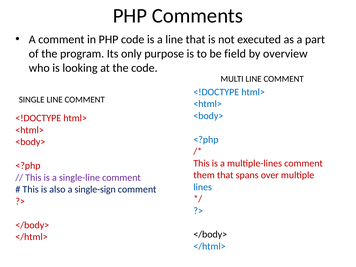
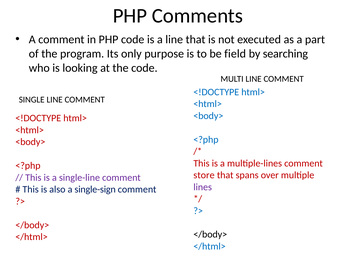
overview: overview -> searching
them: them -> store
lines colour: blue -> purple
